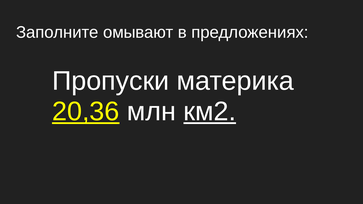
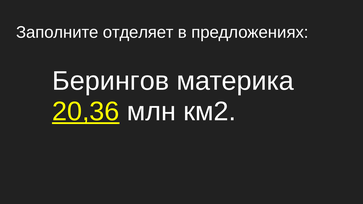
омывают: омывают -> отделяет
Пропуски: Пропуски -> Берингов
км2 underline: present -> none
